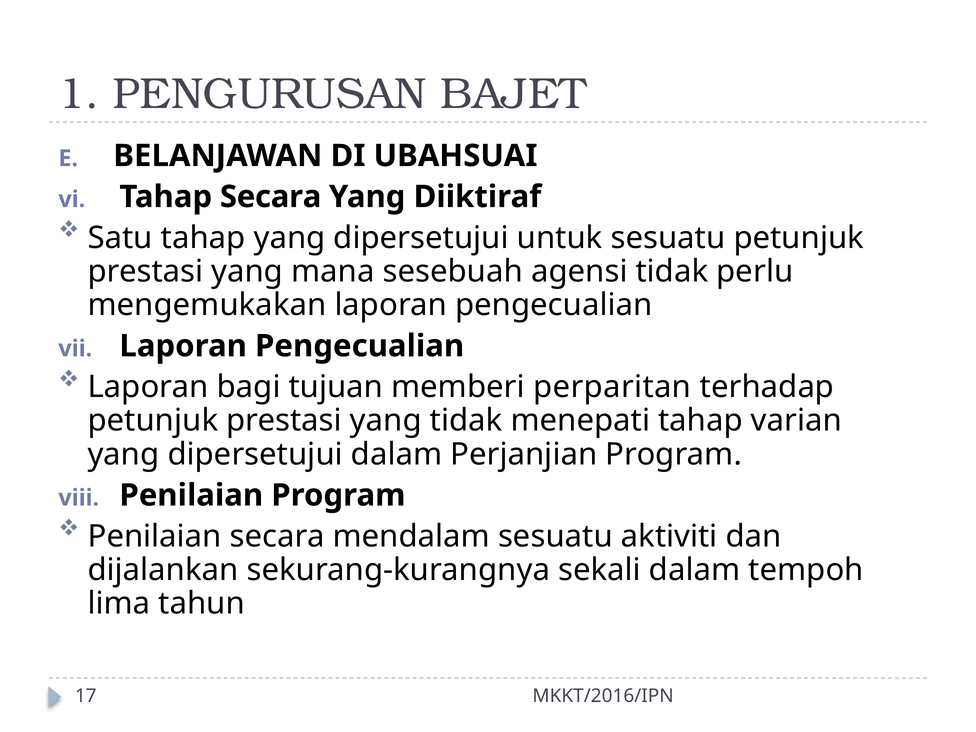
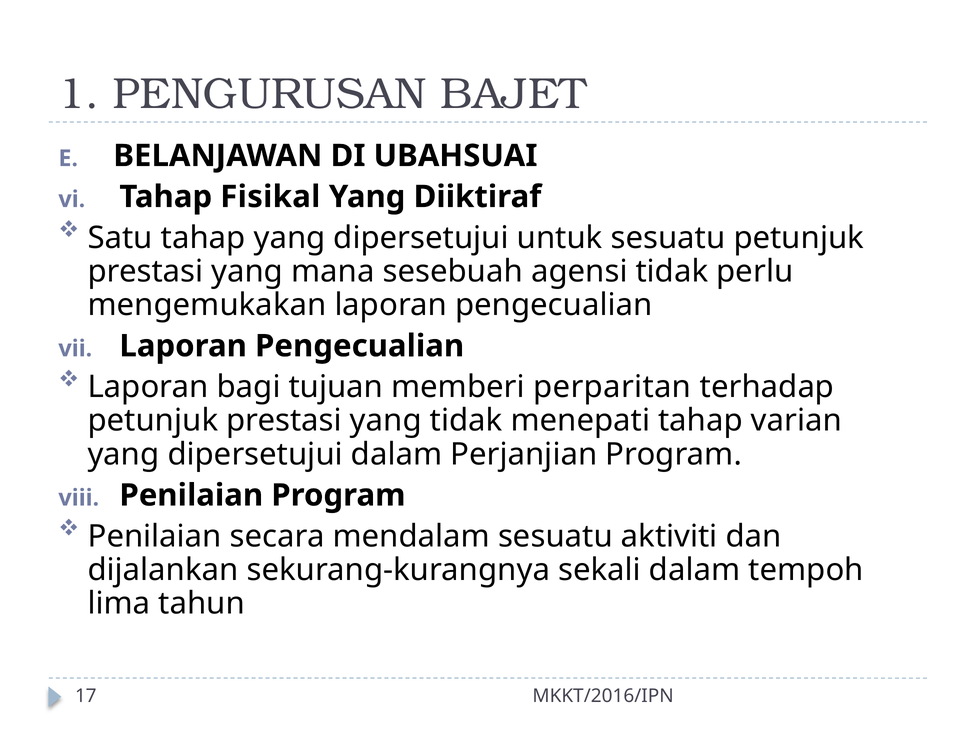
Tahap Secara: Secara -> Fisikal
